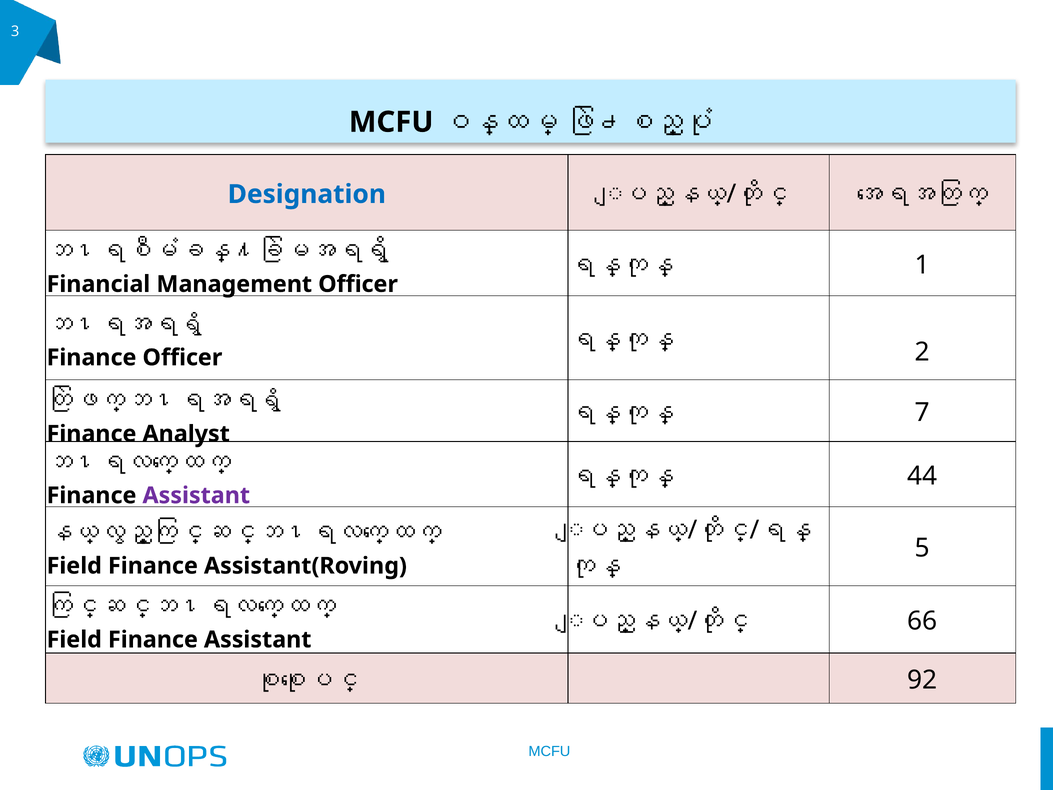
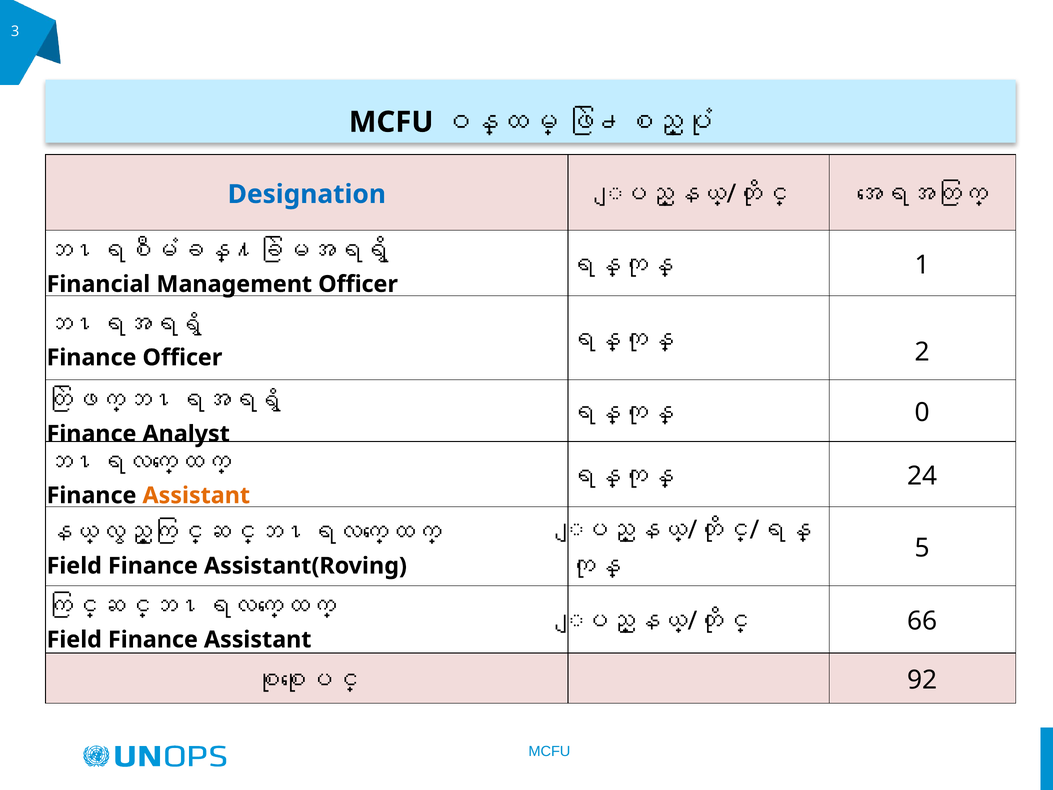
7: 7 -> 0
44: 44 -> 24
Assistant at (196, 495) colour: purple -> orange
